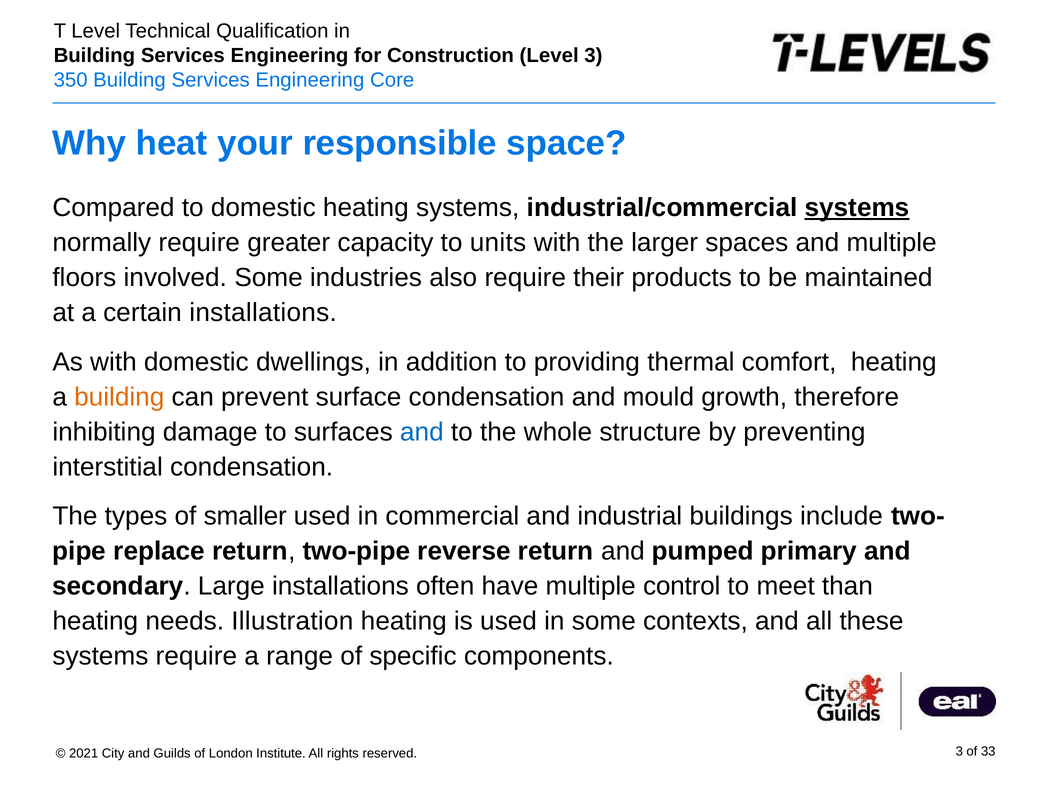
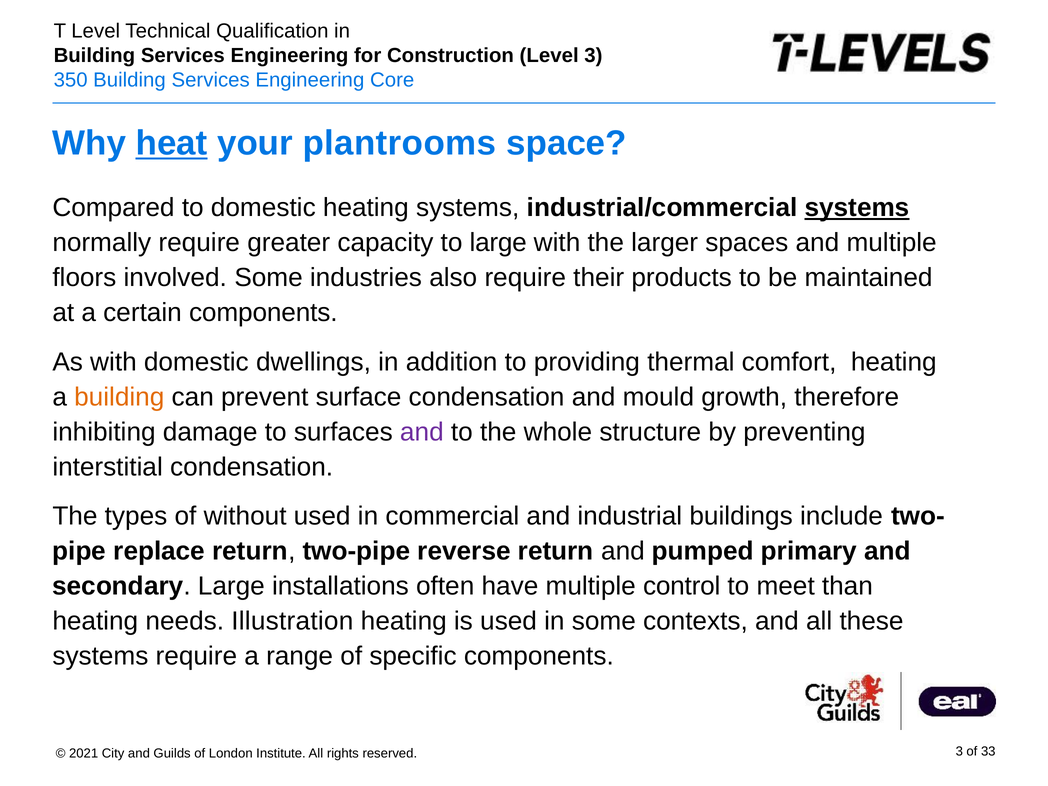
heat underline: none -> present
responsible: responsible -> plantrooms
to units: units -> large
certain installations: installations -> components
and at (422, 432) colour: blue -> purple
smaller: smaller -> without
